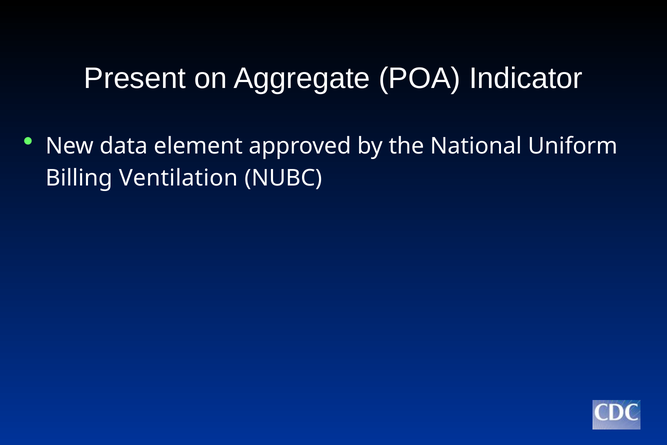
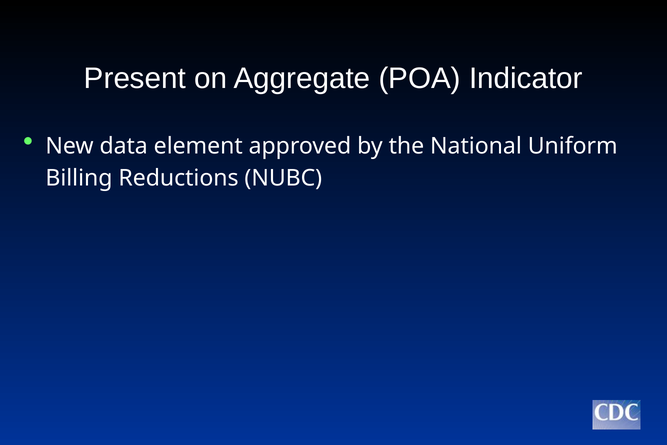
Ventilation: Ventilation -> Reductions
